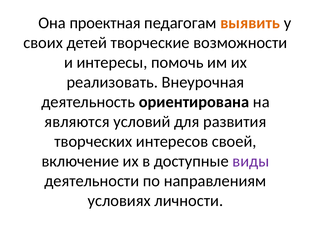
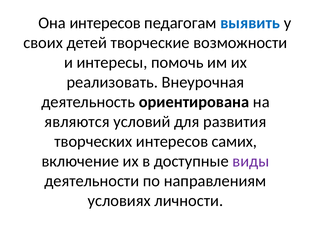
Она проектная: проектная -> интересов
выявить colour: orange -> blue
своей: своей -> самих
